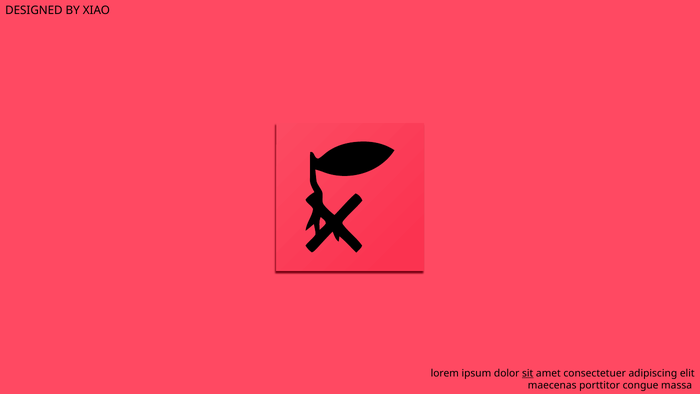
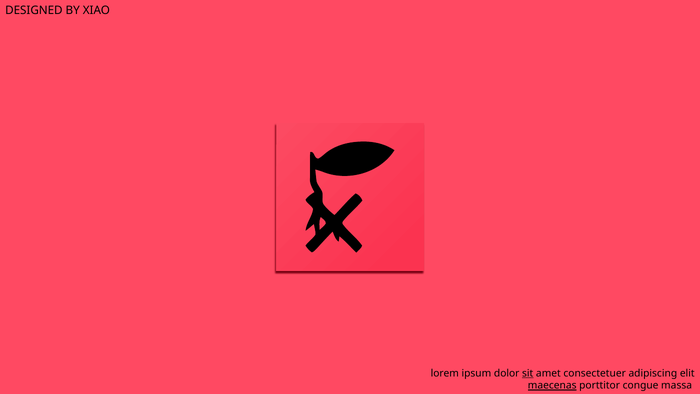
maecenas underline: none -> present
